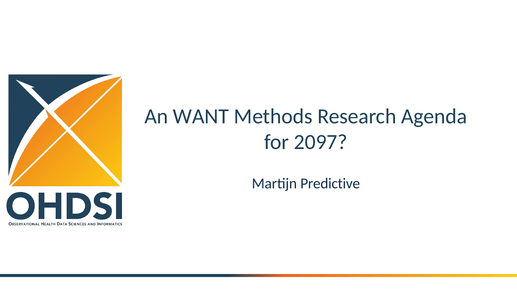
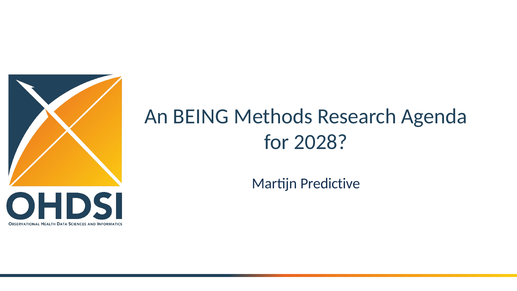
WANT: WANT -> BEING
2097: 2097 -> 2028
